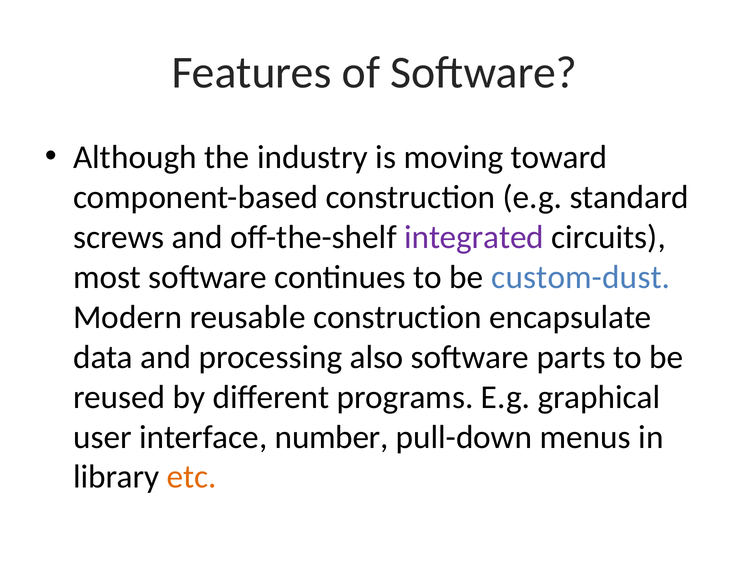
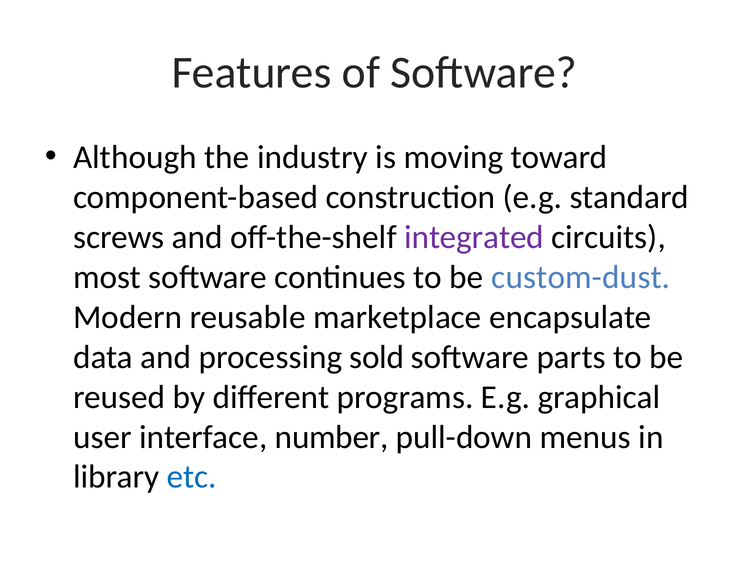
reusable construction: construction -> marketplace
also: also -> sold
etc colour: orange -> blue
